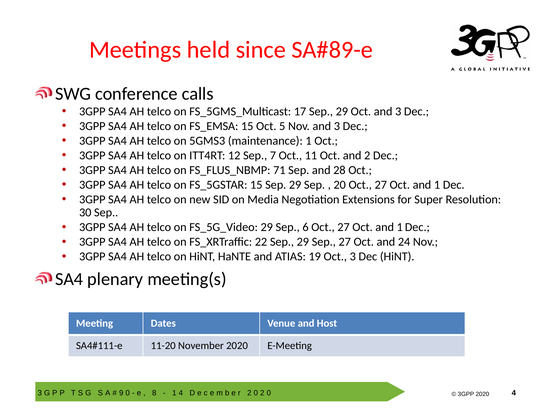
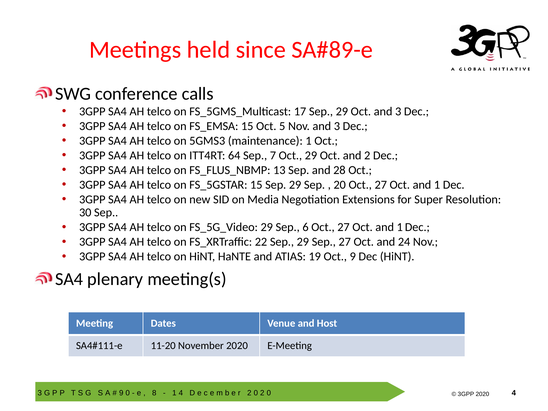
12: 12 -> 64
Oct 11: 11 -> 29
71: 71 -> 13
Oct 3: 3 -> 9
